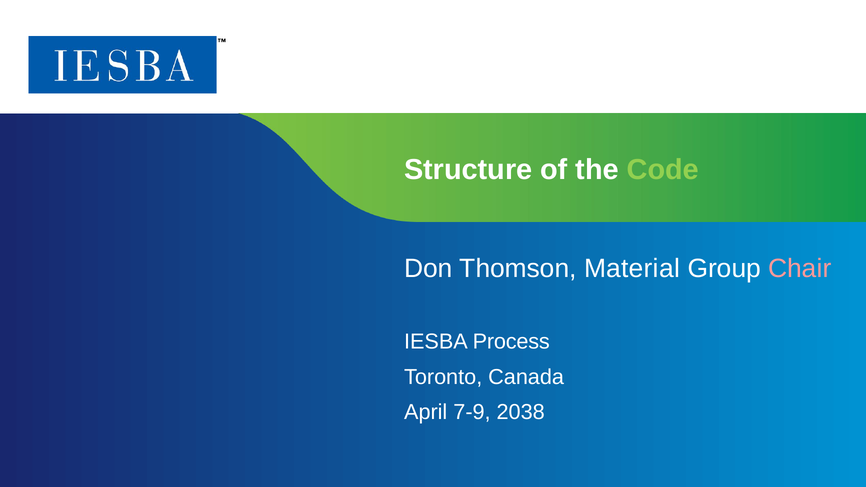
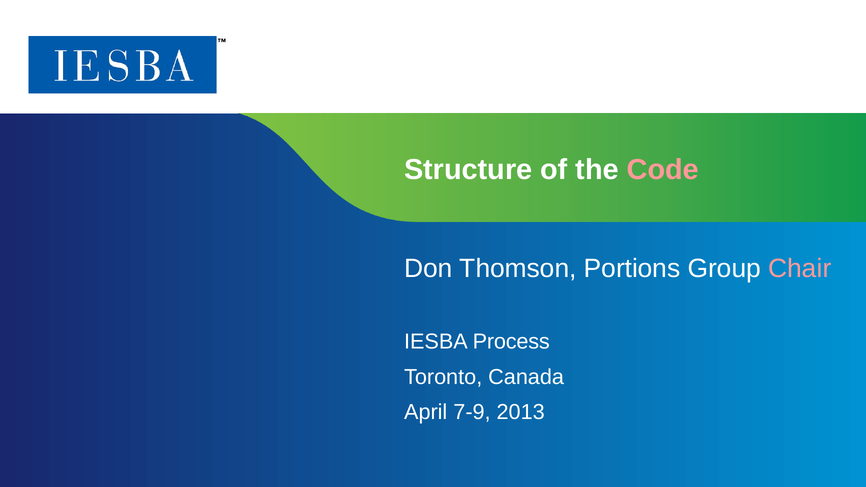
Code colour: light green -> pink
Material: Material -> Portions
2038: 2038 -> 2013
